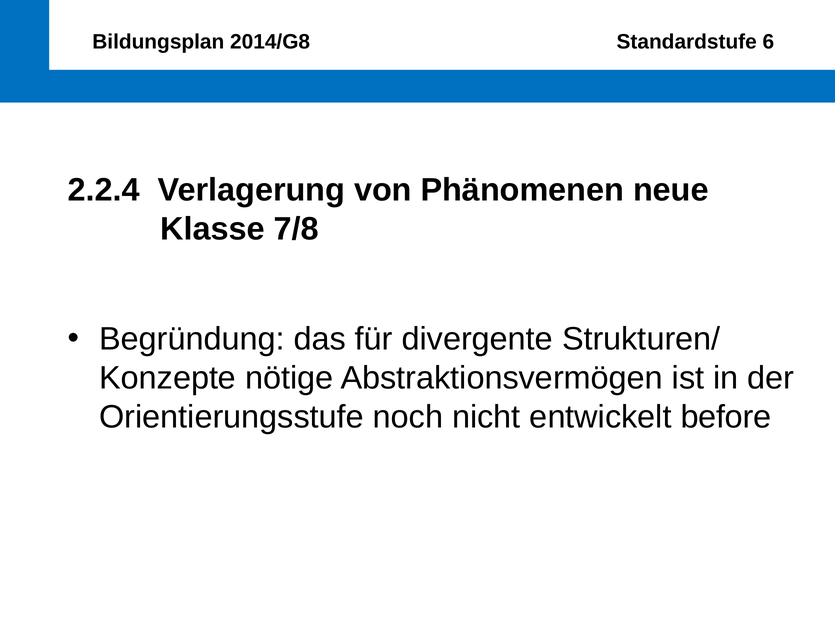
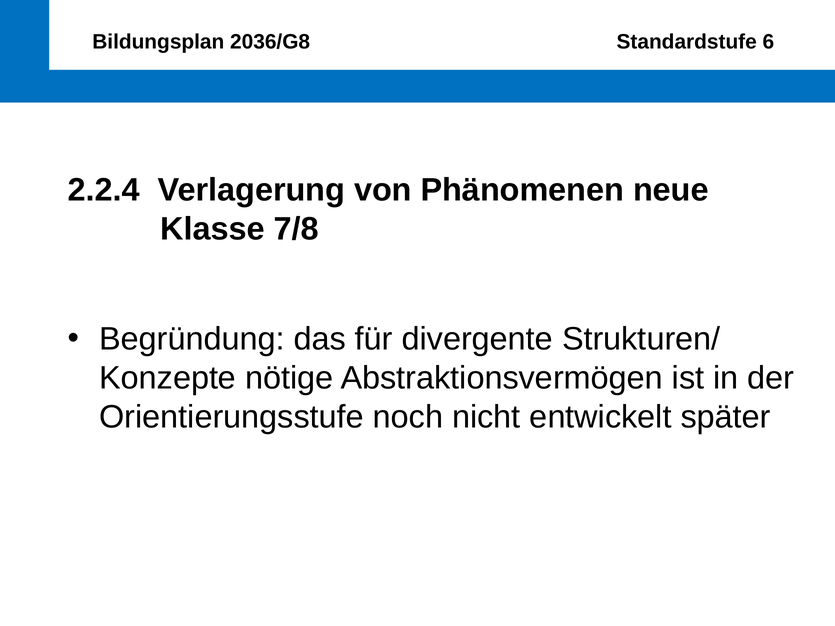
2014/G8: 2014/G8 -> 2036/G8
before: before -> später
